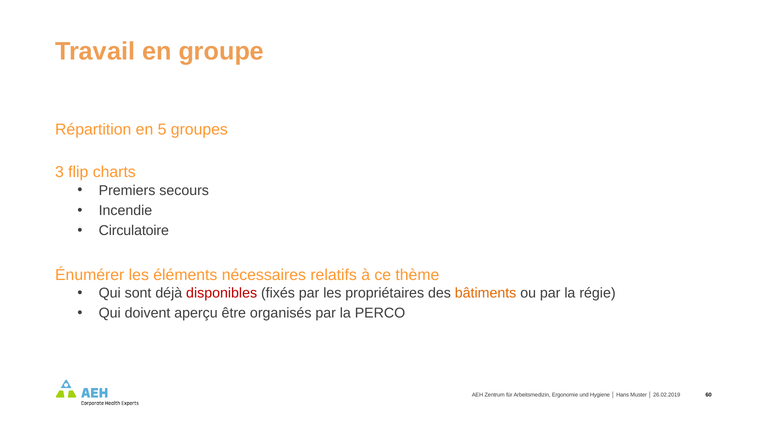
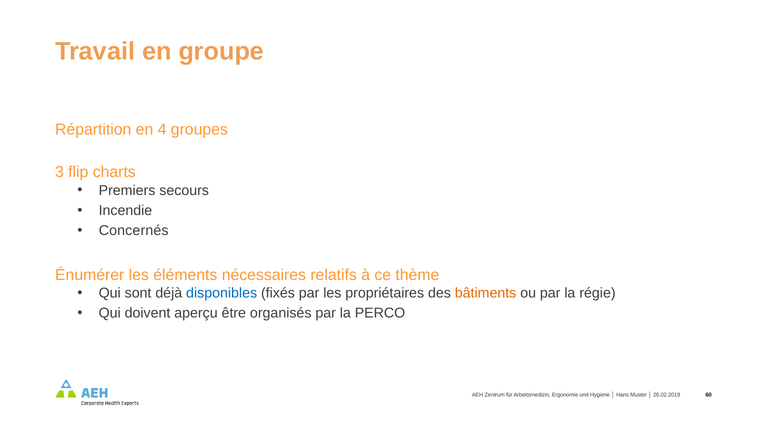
5: 5 -> 4
Circulatoire: Circulatoire -> Concernés
disponibles colour: red -> blue
